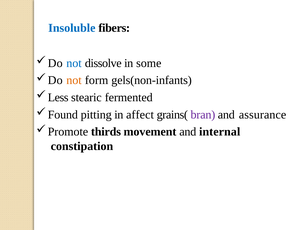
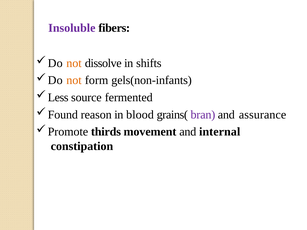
Insoluble colour: blue -> purple
not at (74, 63) colour: blue -> orange
some: some -> shifts
stearic: stearic -> source
pitting: pitting -> reason
affect: affect -> blood
